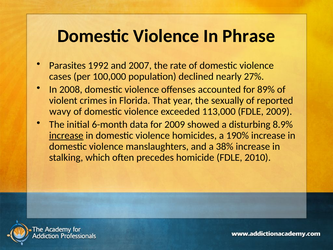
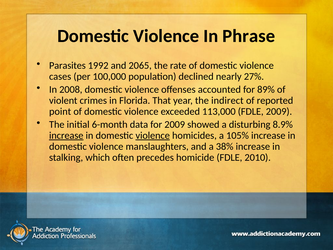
2007: 2007 -> 2065
sexually: sexually -> indirect
wavy: wavy -> point
violence at (153, 135) underline: none -> present
190%: 190% -> 105%
